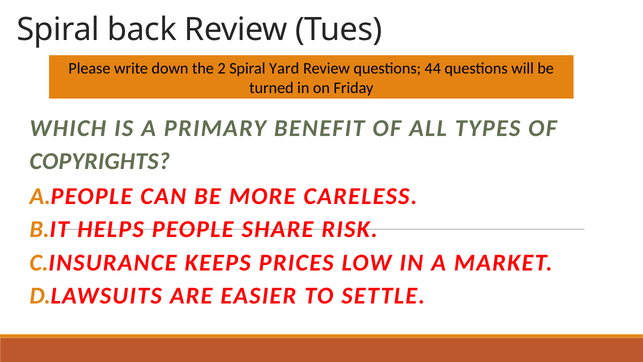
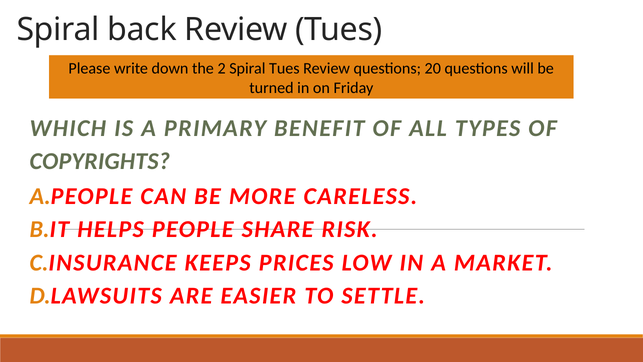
Spiral Yard: Yard -> Tues
44: 44 -> 20
